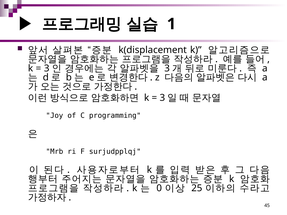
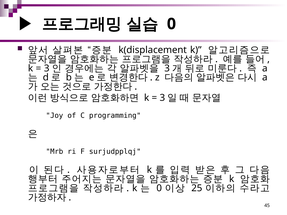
1 at (171, 24): 1 -> 0
